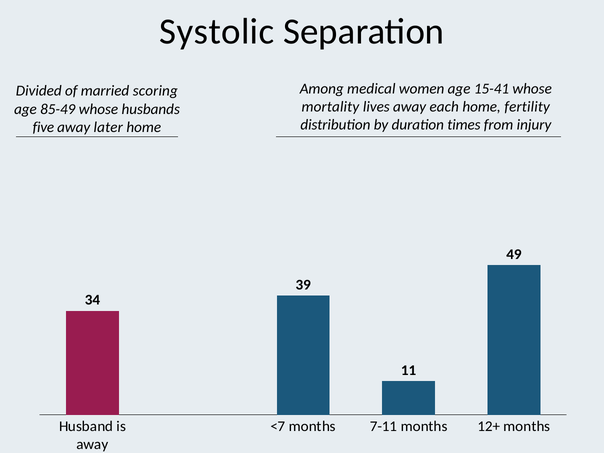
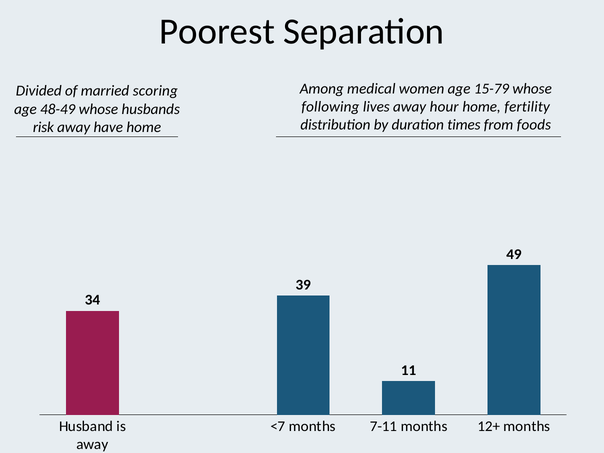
Systolic: Systolic -> Poorest
15-41: 15-41 -> 15-79
mortality: mortality -> following
each: each -> hour
85-49: 85-49 -> 48-49
injury: injury -> foods
five: five -> risk
later: later -> have
